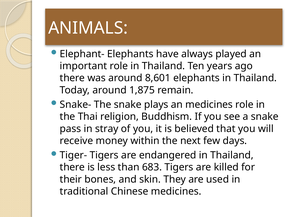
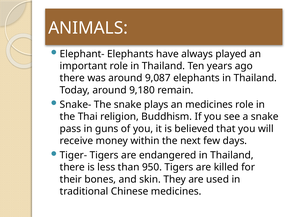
8,601: 8,601 -> 9,087
1,875: 1,875 -> 9,180
stray: stray -> guns
683: 683 -> 950
